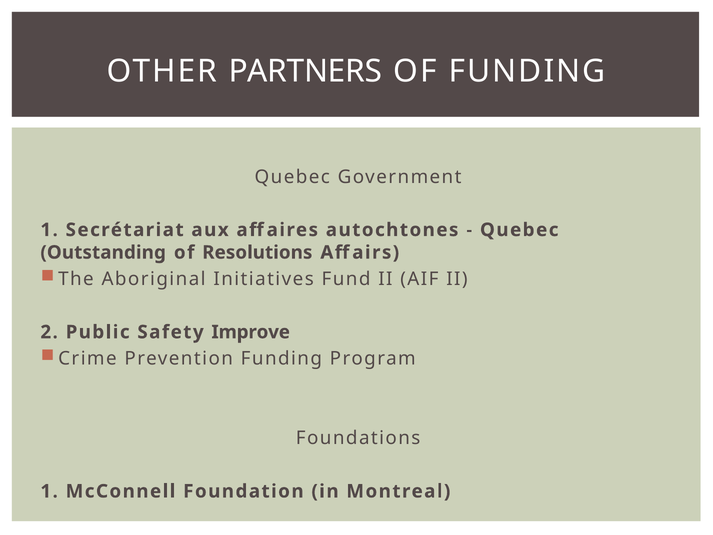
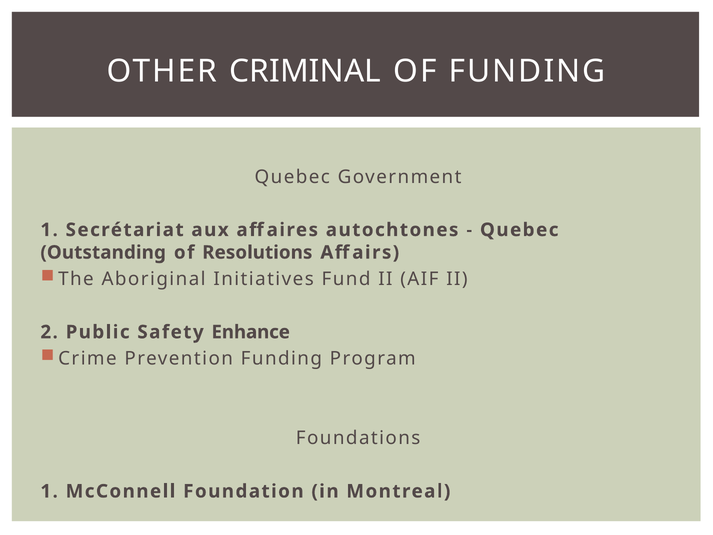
PARTNERS: PARTNERS -> CRIMINAL
Improve: Improve -> Enhance
